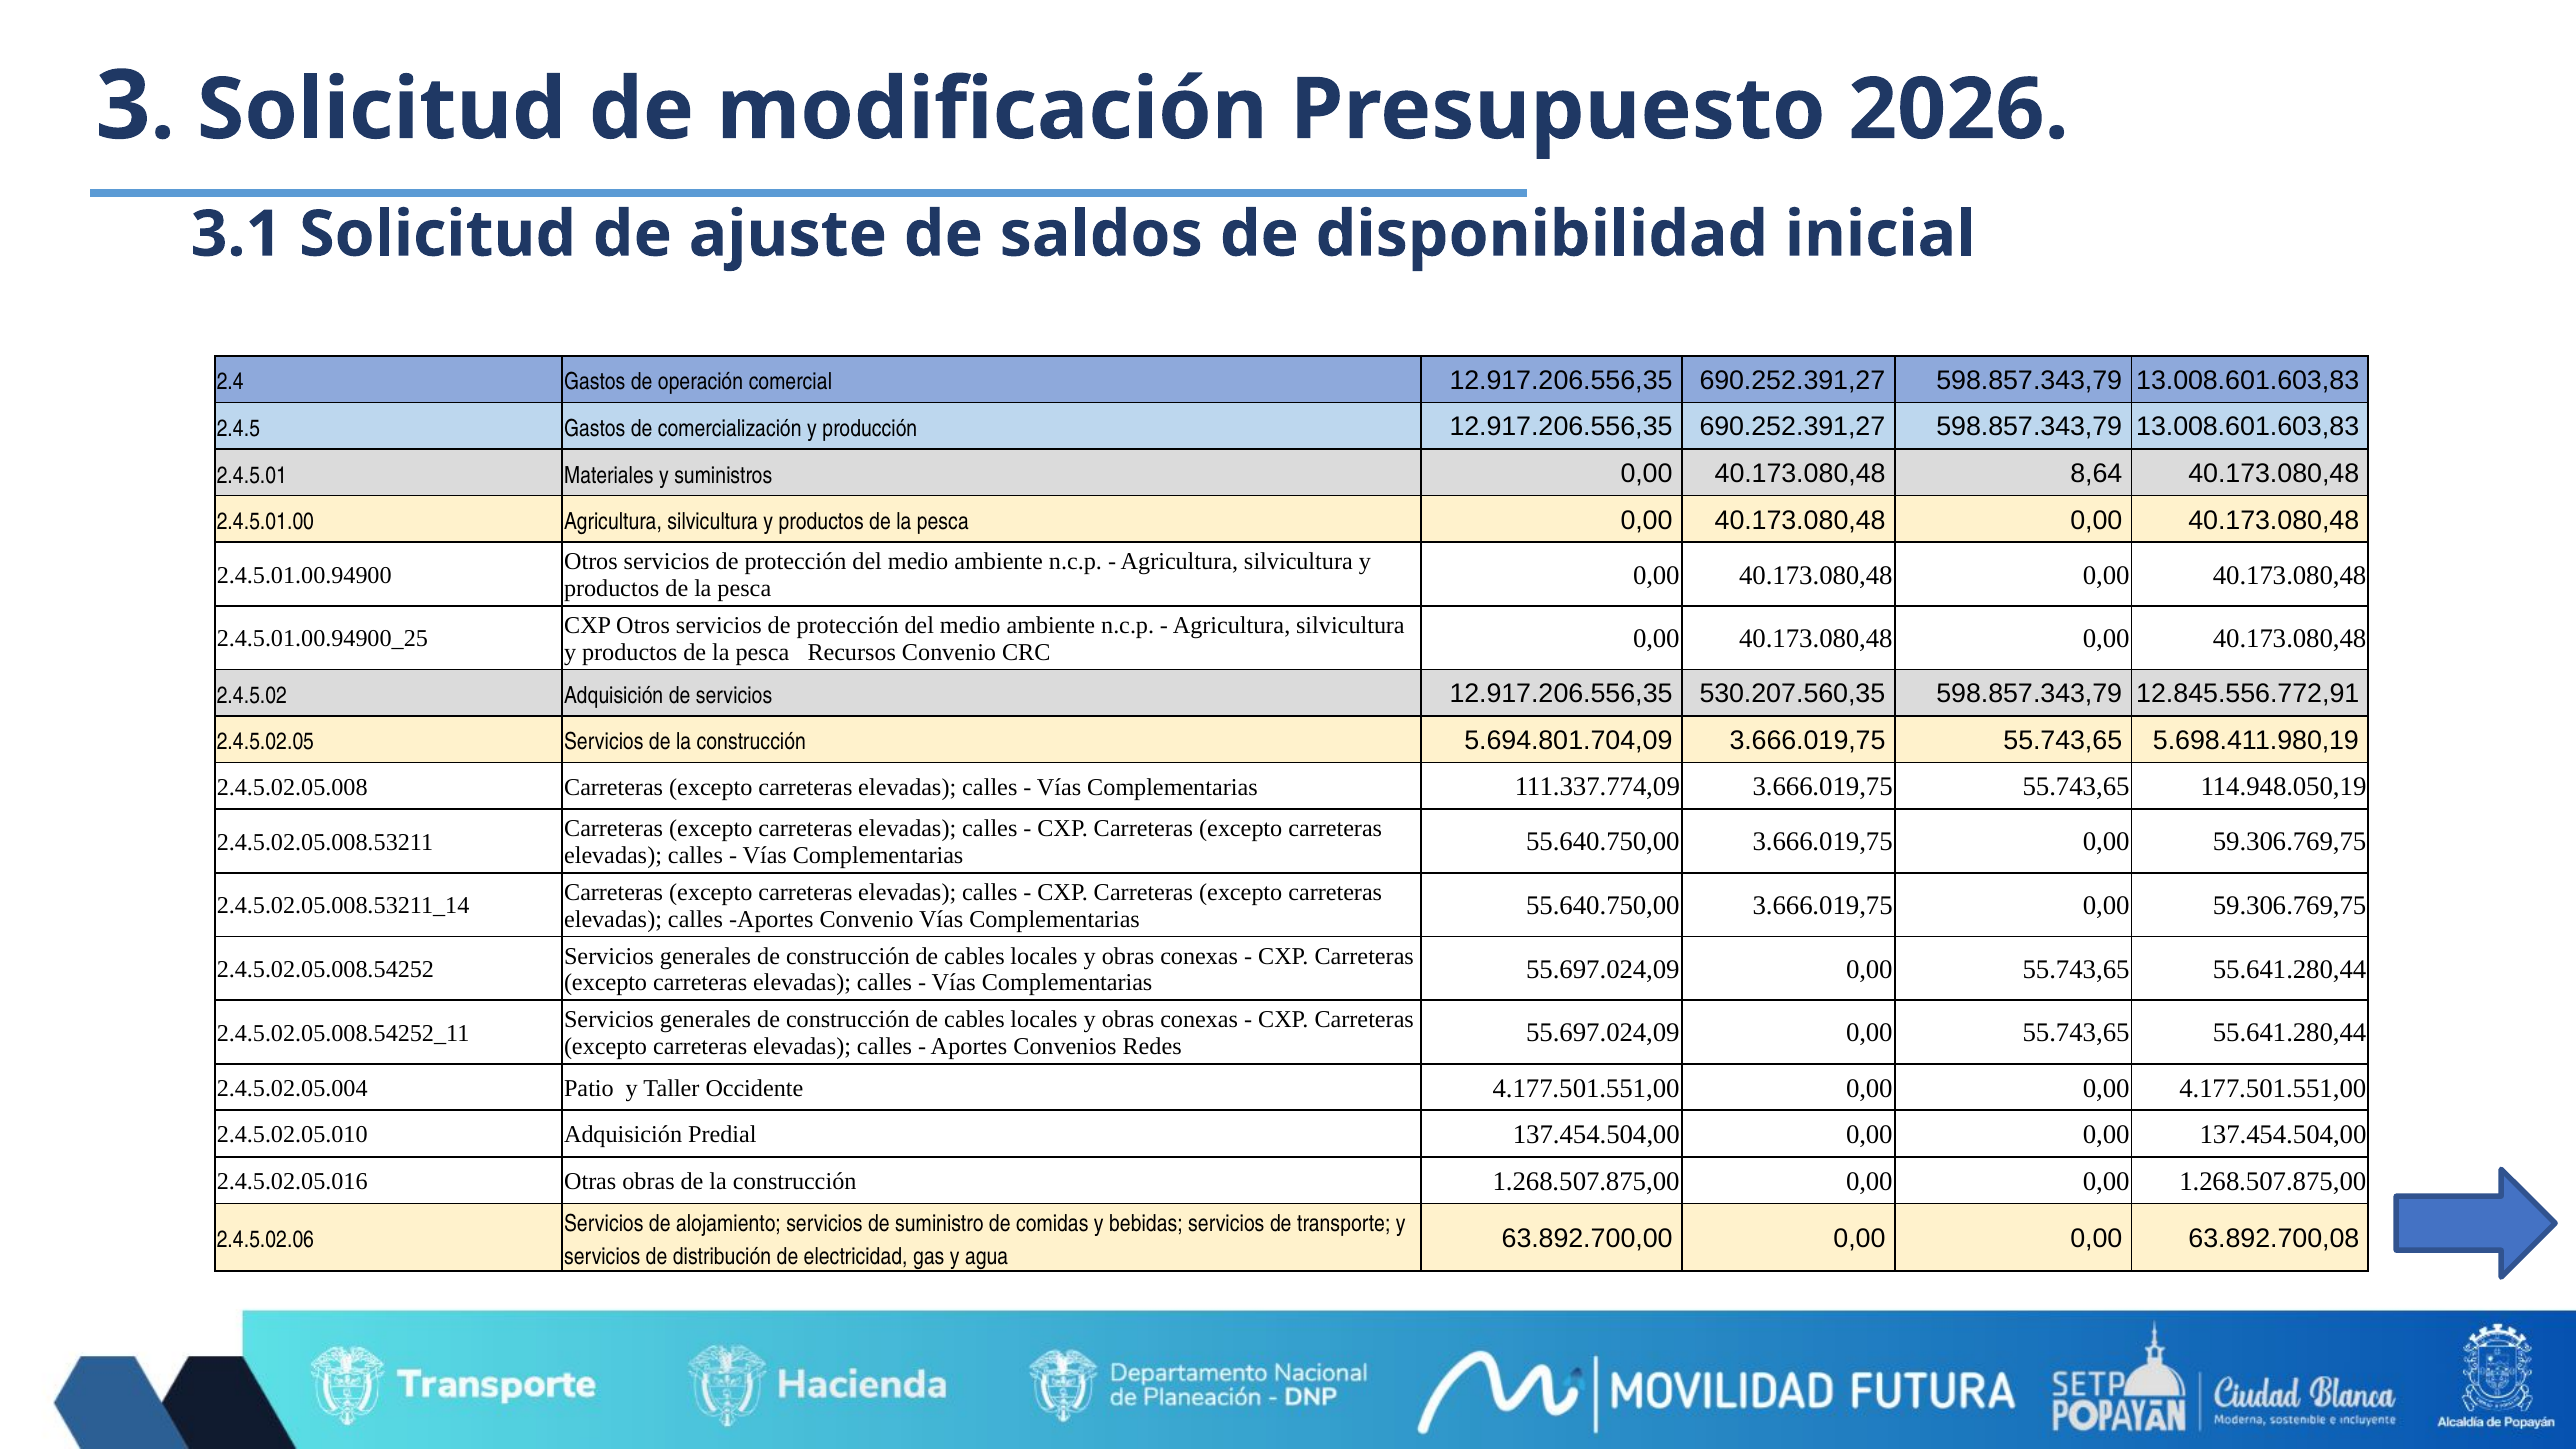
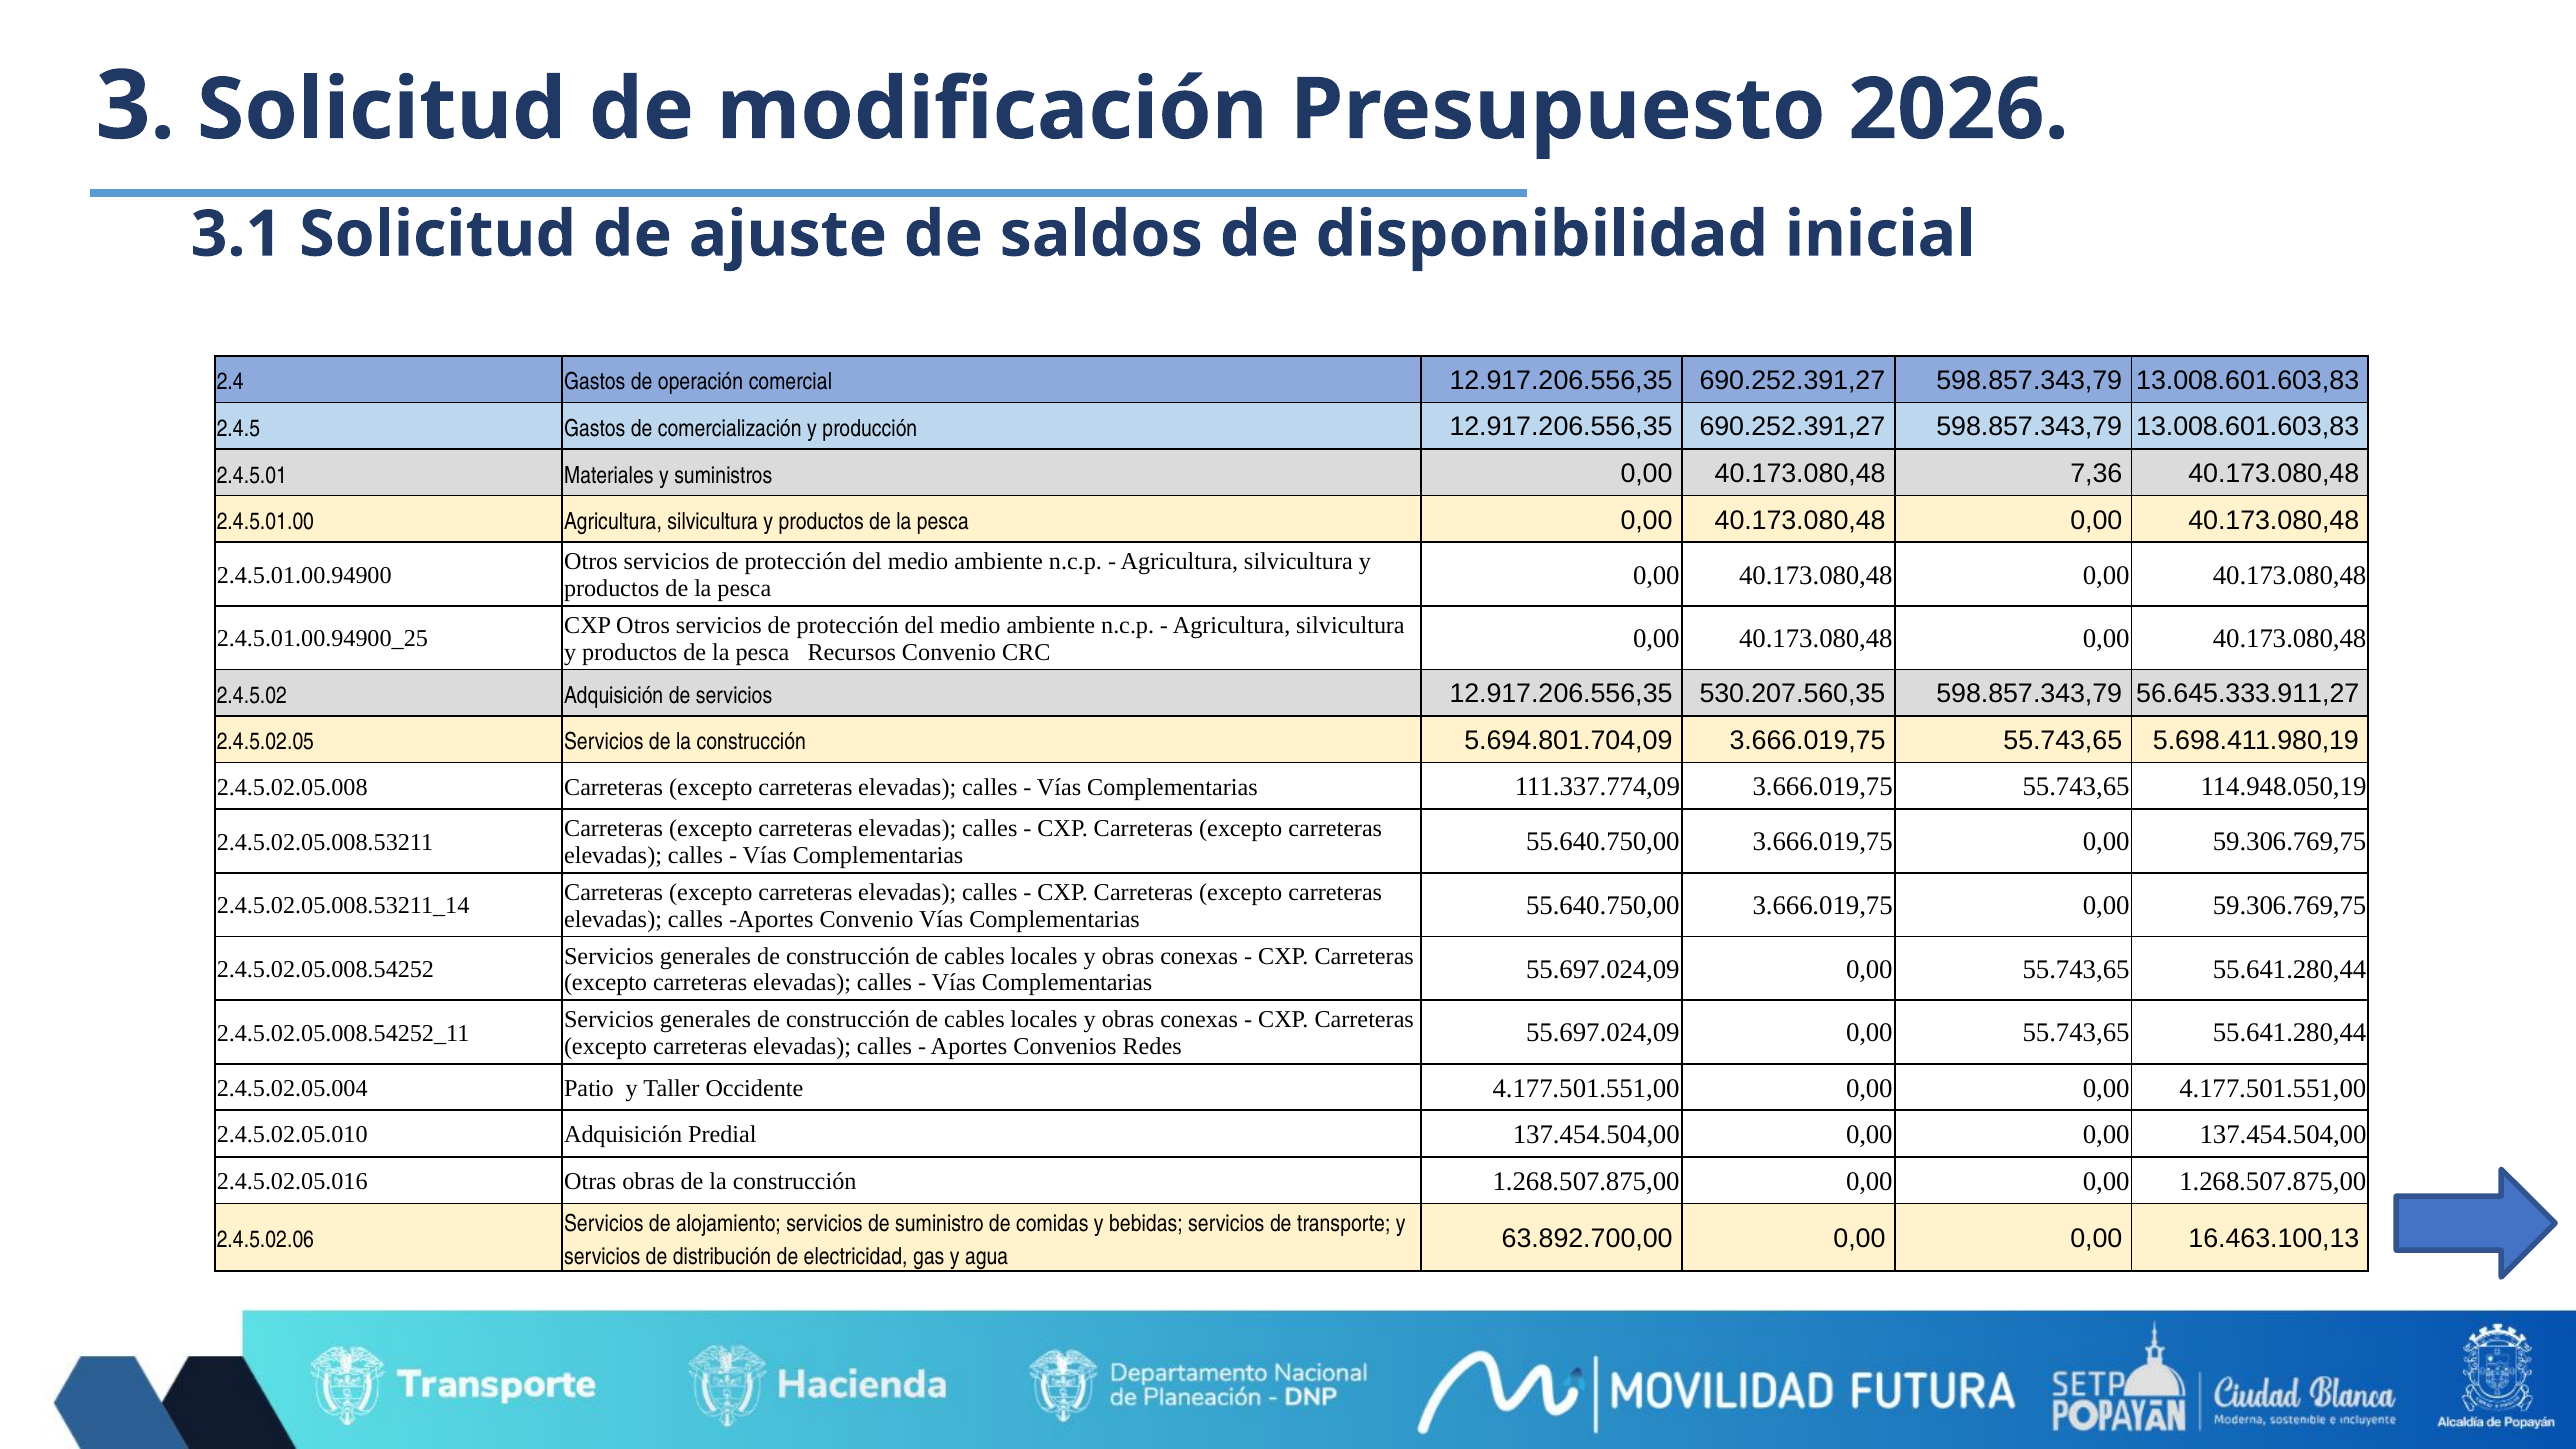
8,64: 8,64 -> 7,36
12.845.556.772,91: 12.845.556.772,91 -> 56.645.333.911,27
63.892.700,08: 63.892.700,08 -> 16.463.100,13
